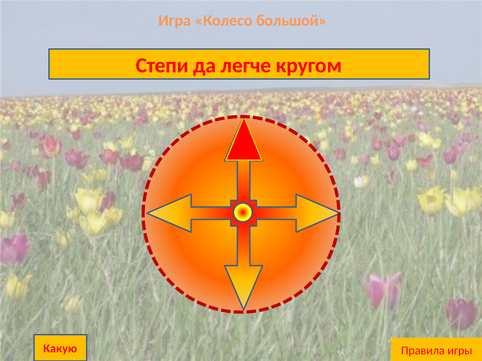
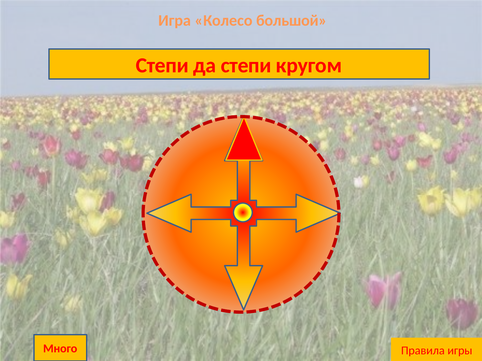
да легче: легче -> степи
Какую: Какую -> Много
